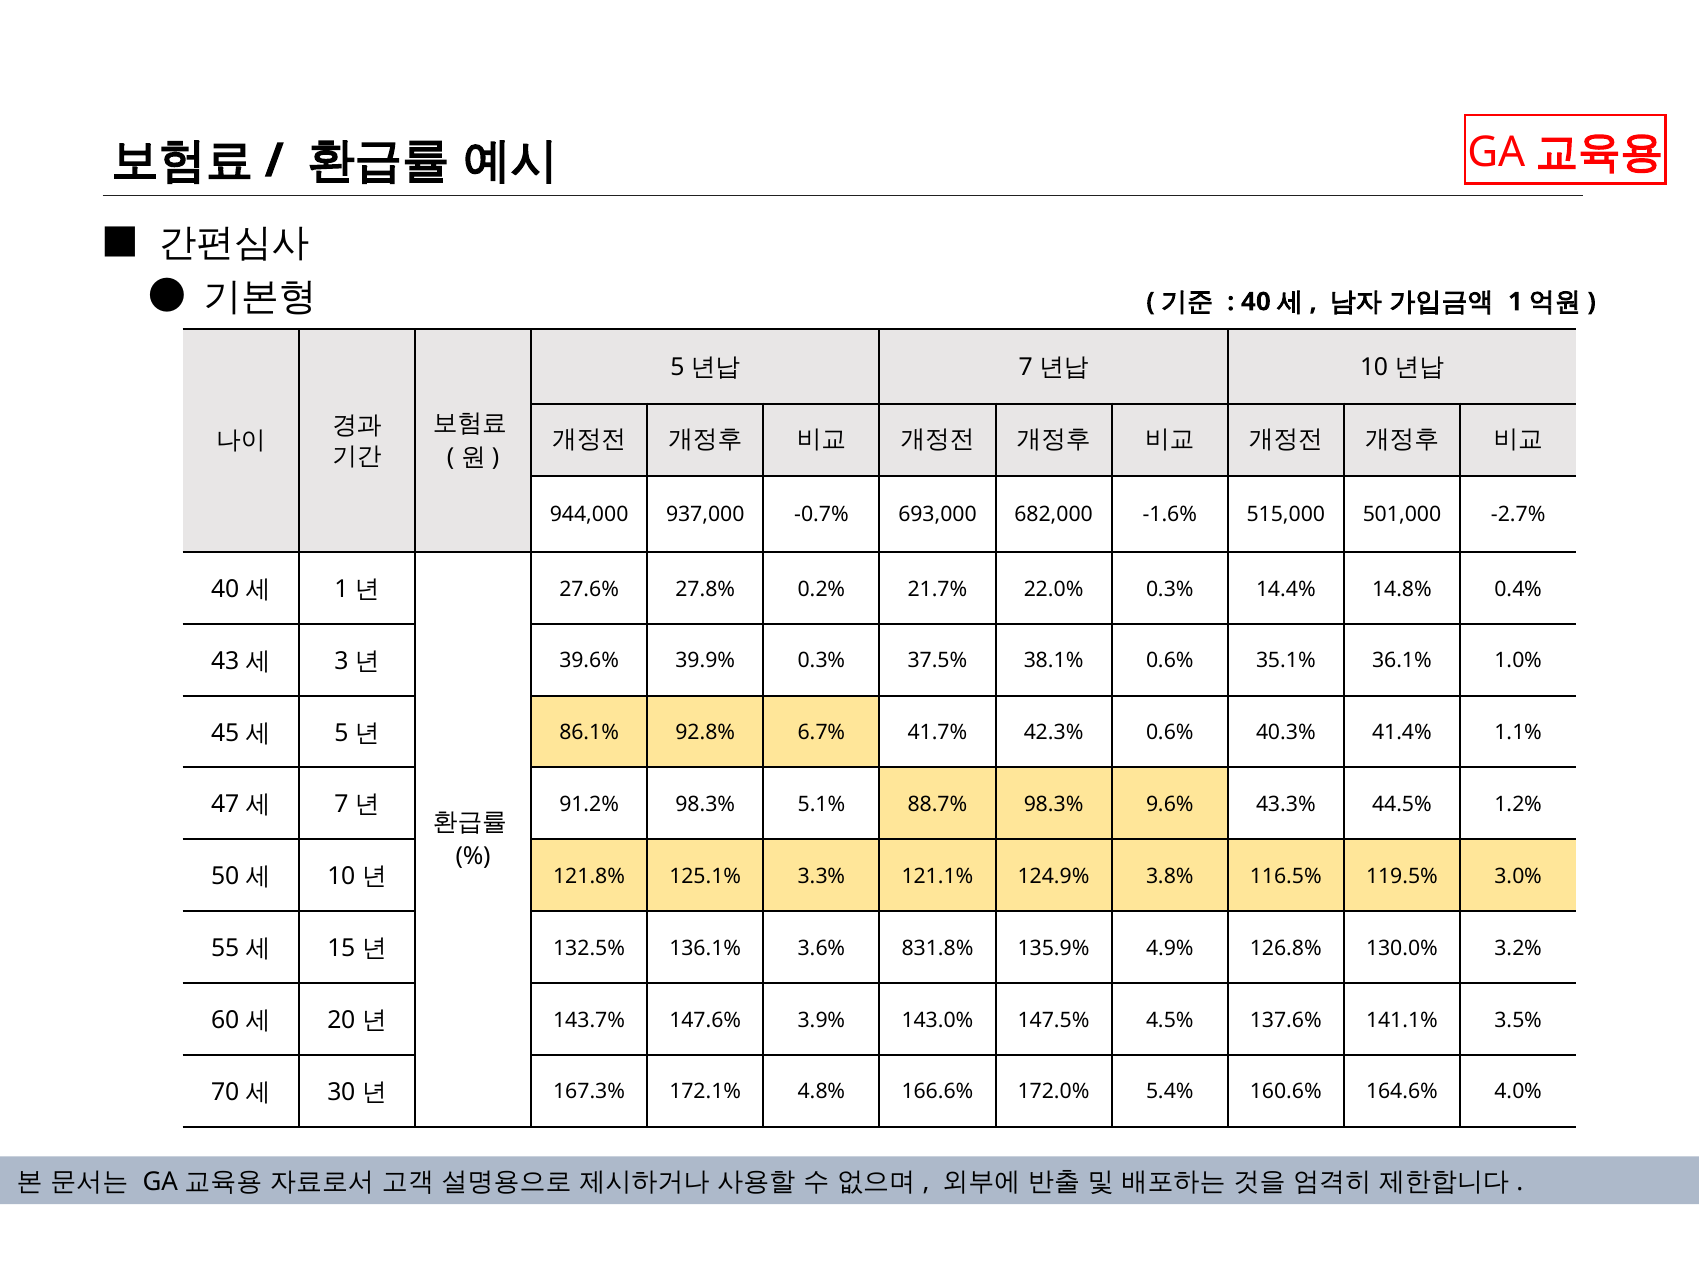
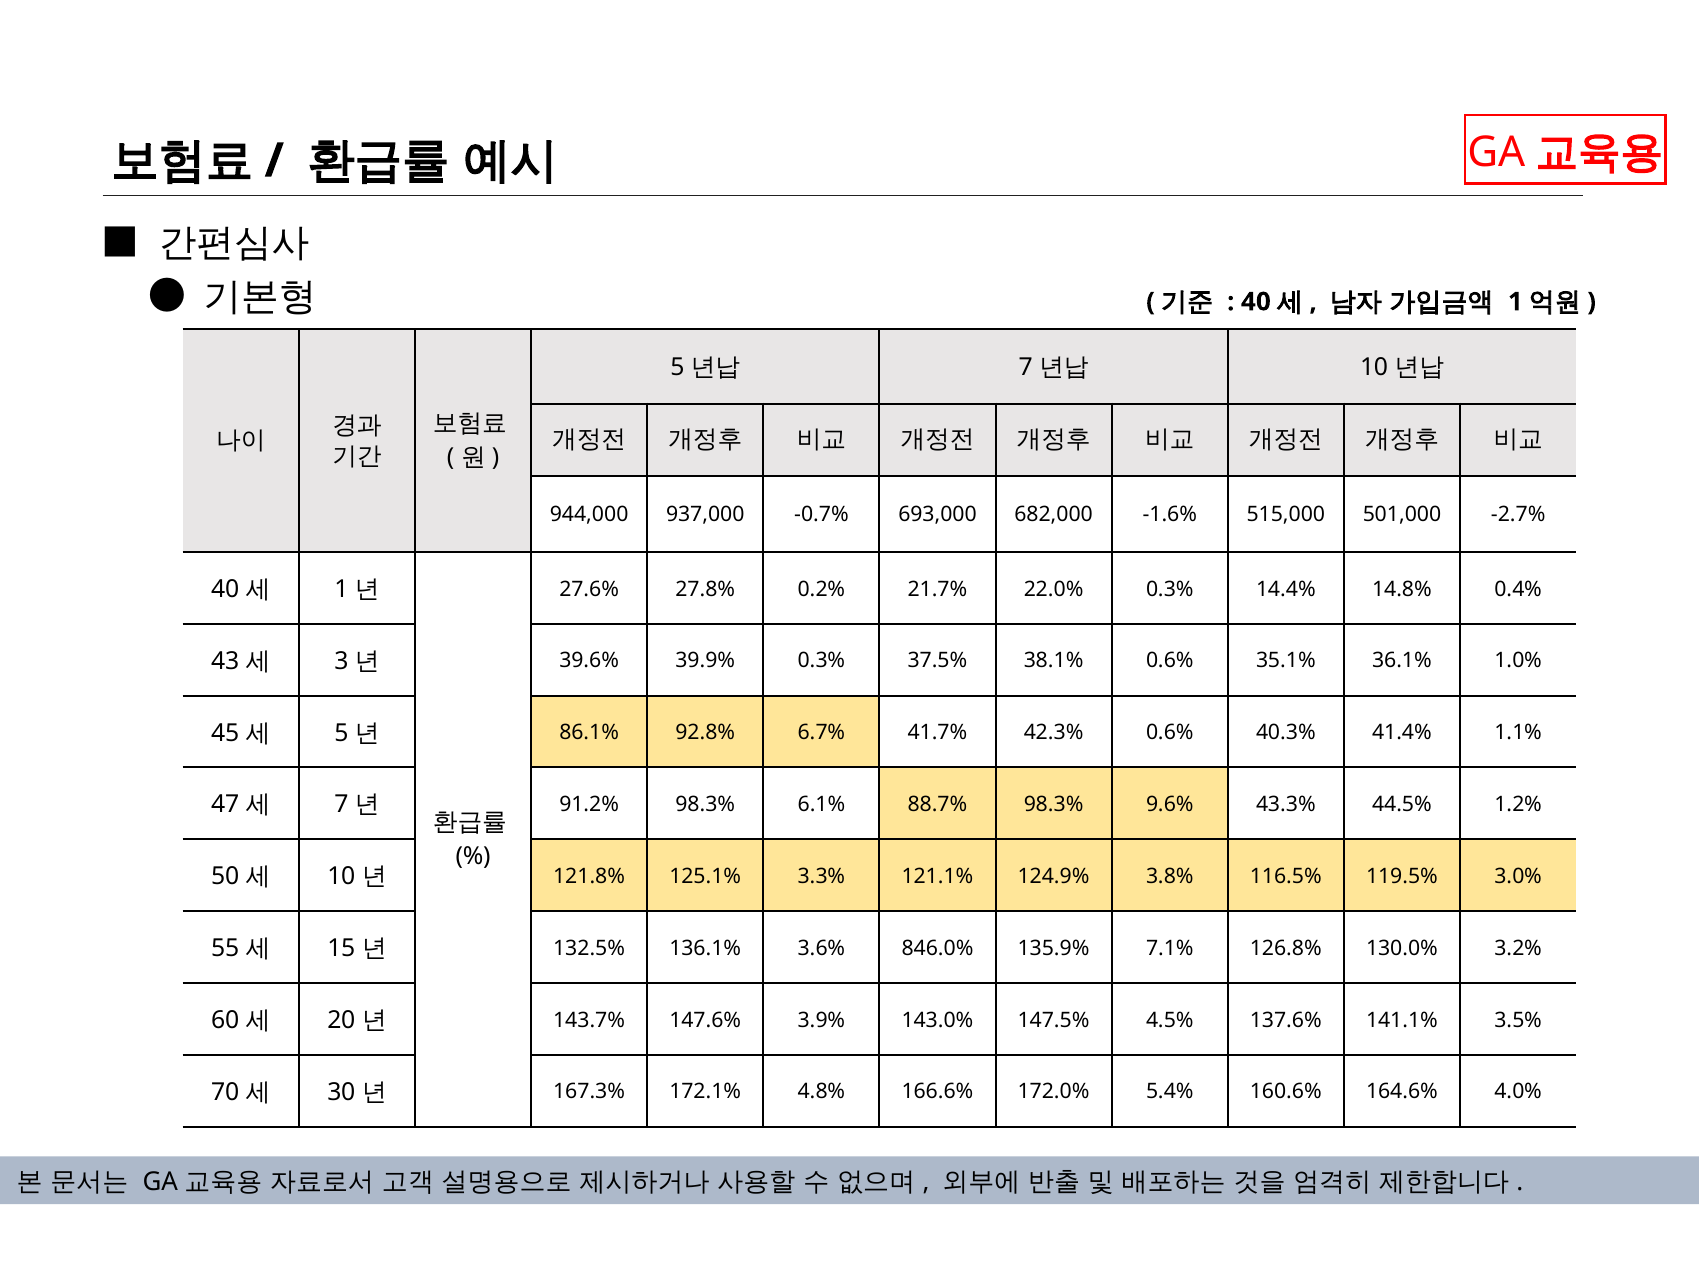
5.1%: 5.1% -> 6.1%
831.8%: 831.8% -> 846.0%
4.9%: 4.9% -> 7.1%
